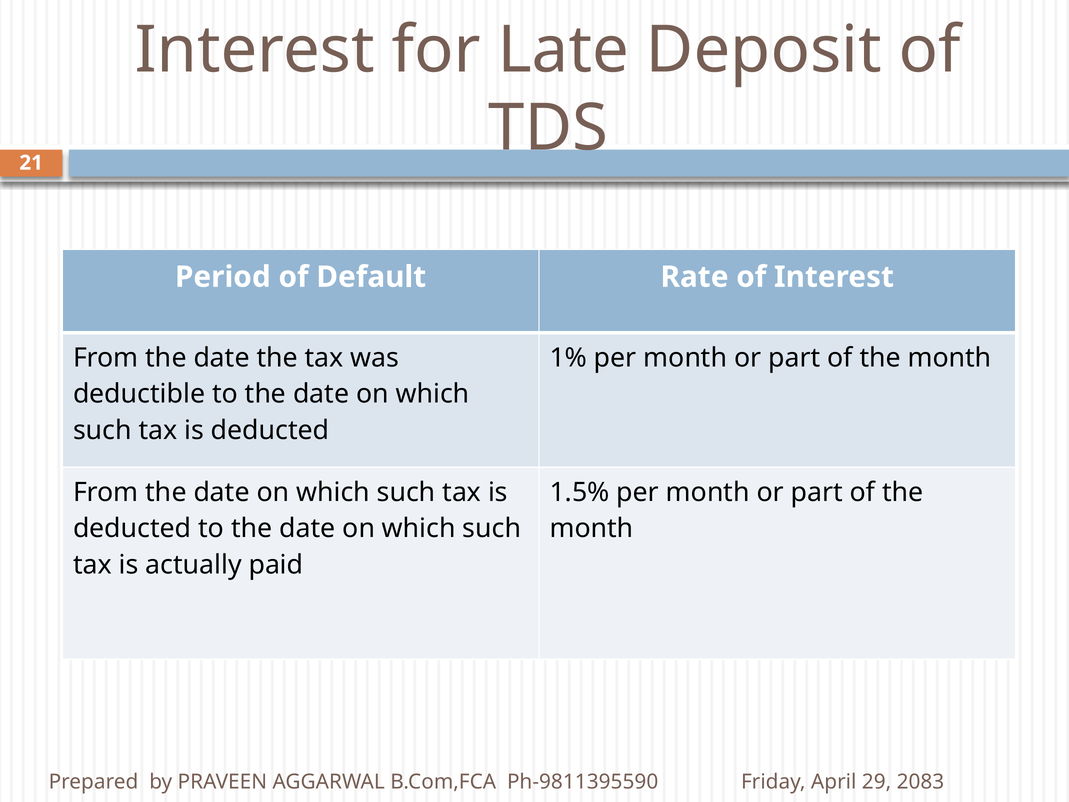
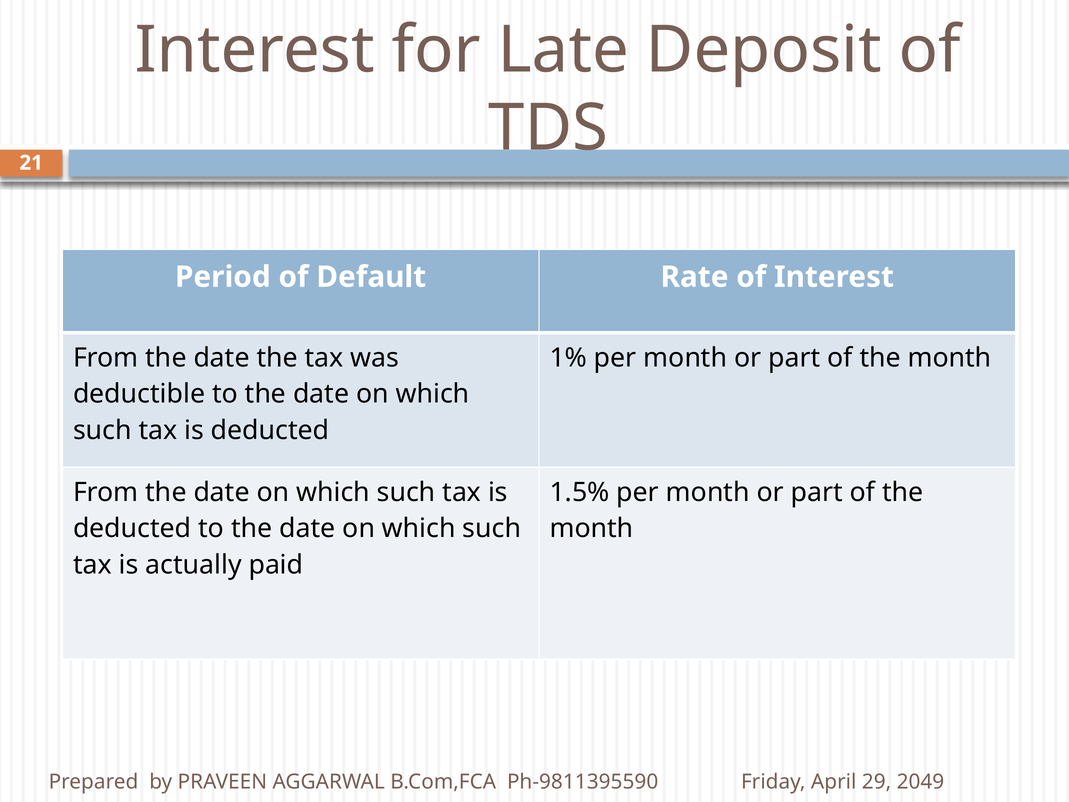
2083: 2083 -> 2049
